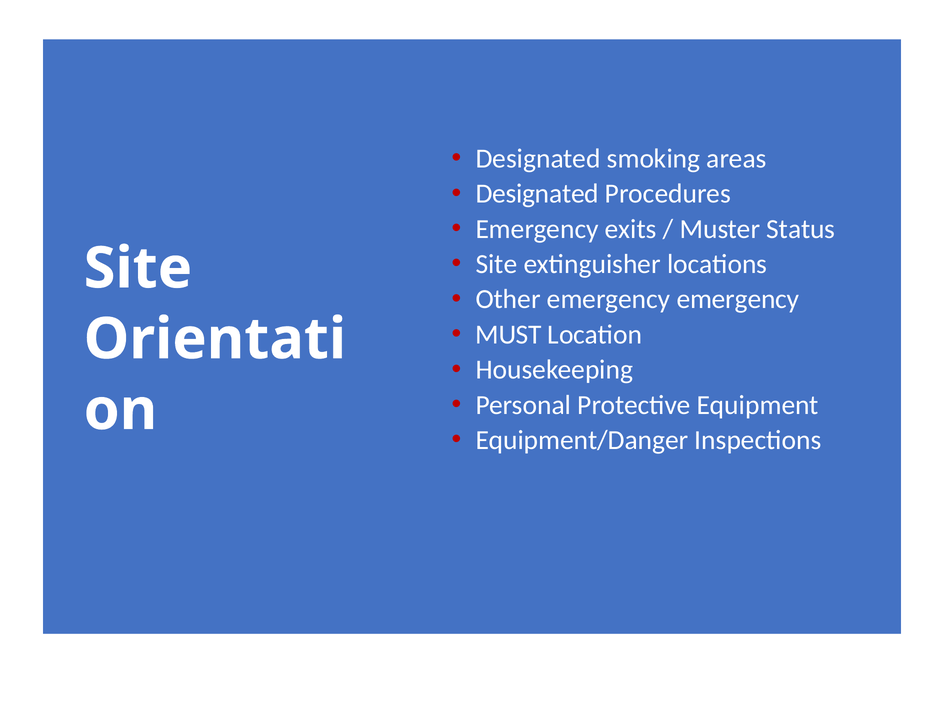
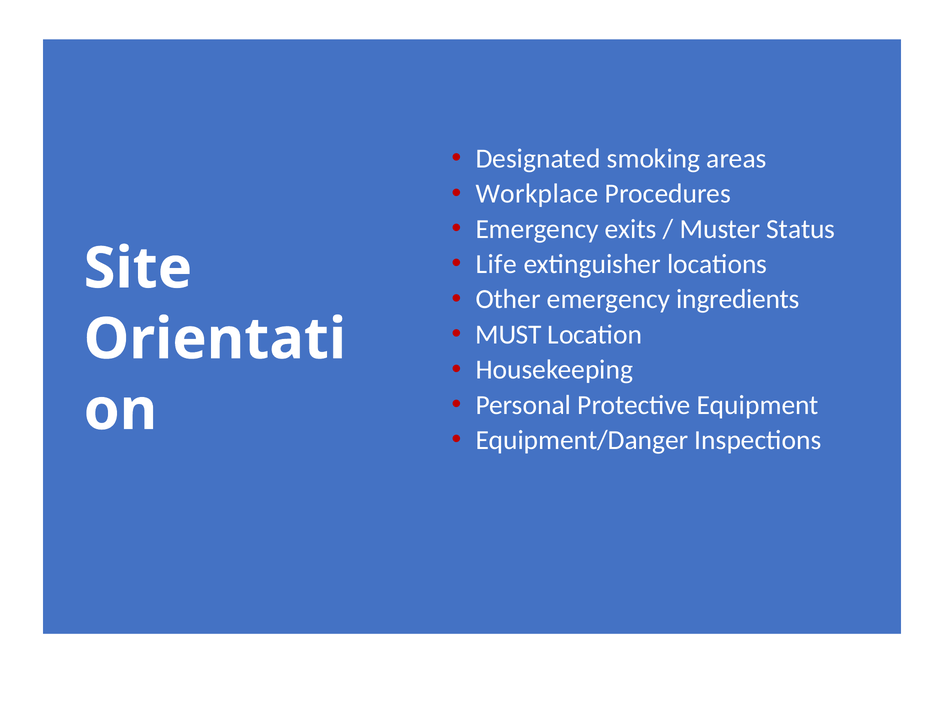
Designated at (537, 194): Designated -> Workplace
Site at (496, 264): Site -> Life
emergency emergency: emergency -> ingredients
